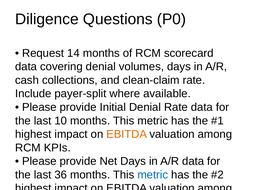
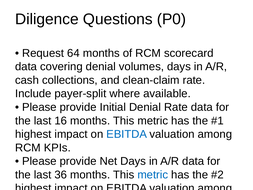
14: 14 -> 64
10: 10 -> 16
EBITDA at (127, 134) colour: orange -> blue
